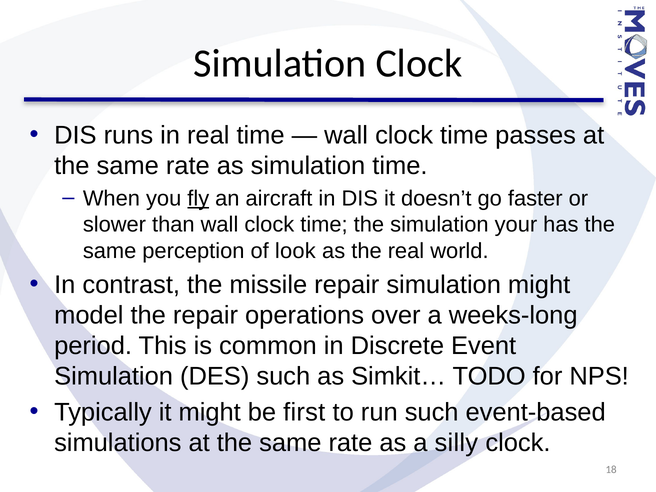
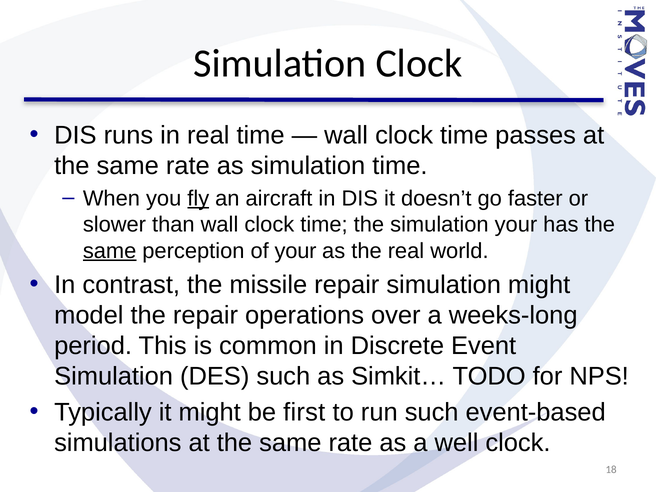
same at (110, 251) underline: none -> present
of look: look -> your
silly: silly -> well
